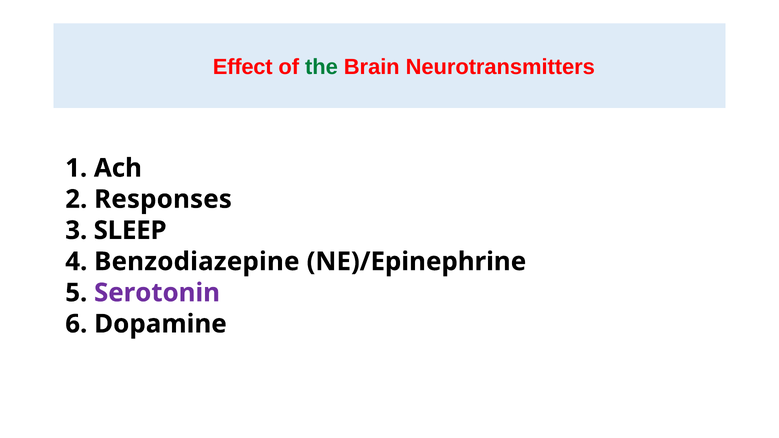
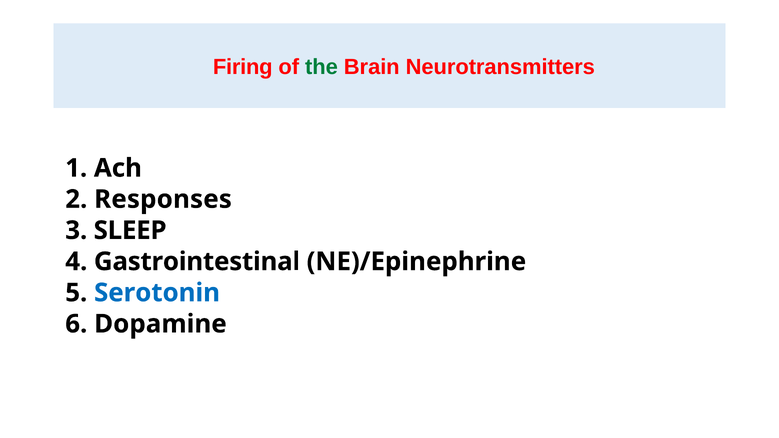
Effect: Effect -> Firing
Benzodiazepine: Benzodiazepine -> Gastrointestinal
Serotonin colour: purple -> blue
